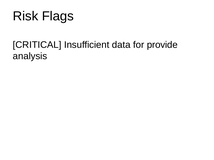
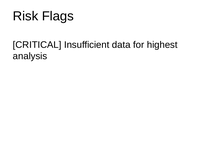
provide: provide -> highest
